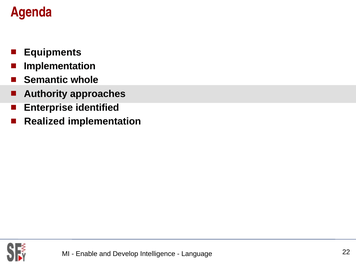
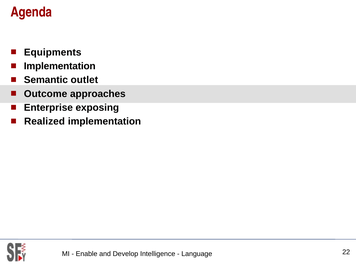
whole: whole -> outlet
Authority: Authority -> Outcome
identified: identified -> exposing
